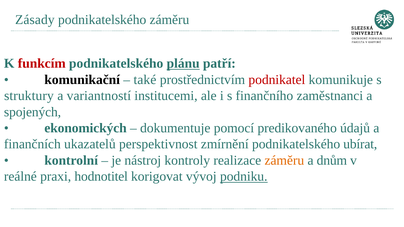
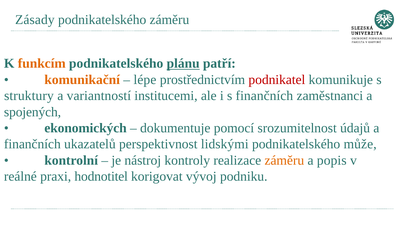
funkcím colour: red -> orange
komunikační colour: black -> orange
také: také -> lépe
s finančního: finančního -> finančních
predikovaného: predikovaného -> srozumitelnost
zmírnění: zmírnění -> lidskými
ubírat: ubírat -> může
dnům: dnům -> popis
podniku underline: present -> none
